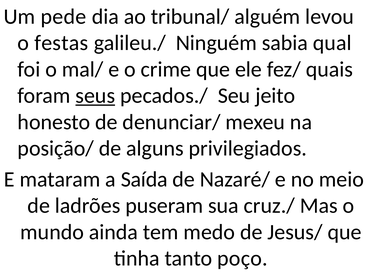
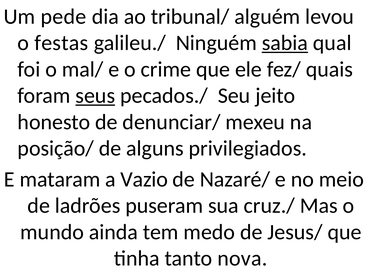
sabia underline: none -> present
Saída: Saída -> Vazio
poço: poço -> nova
